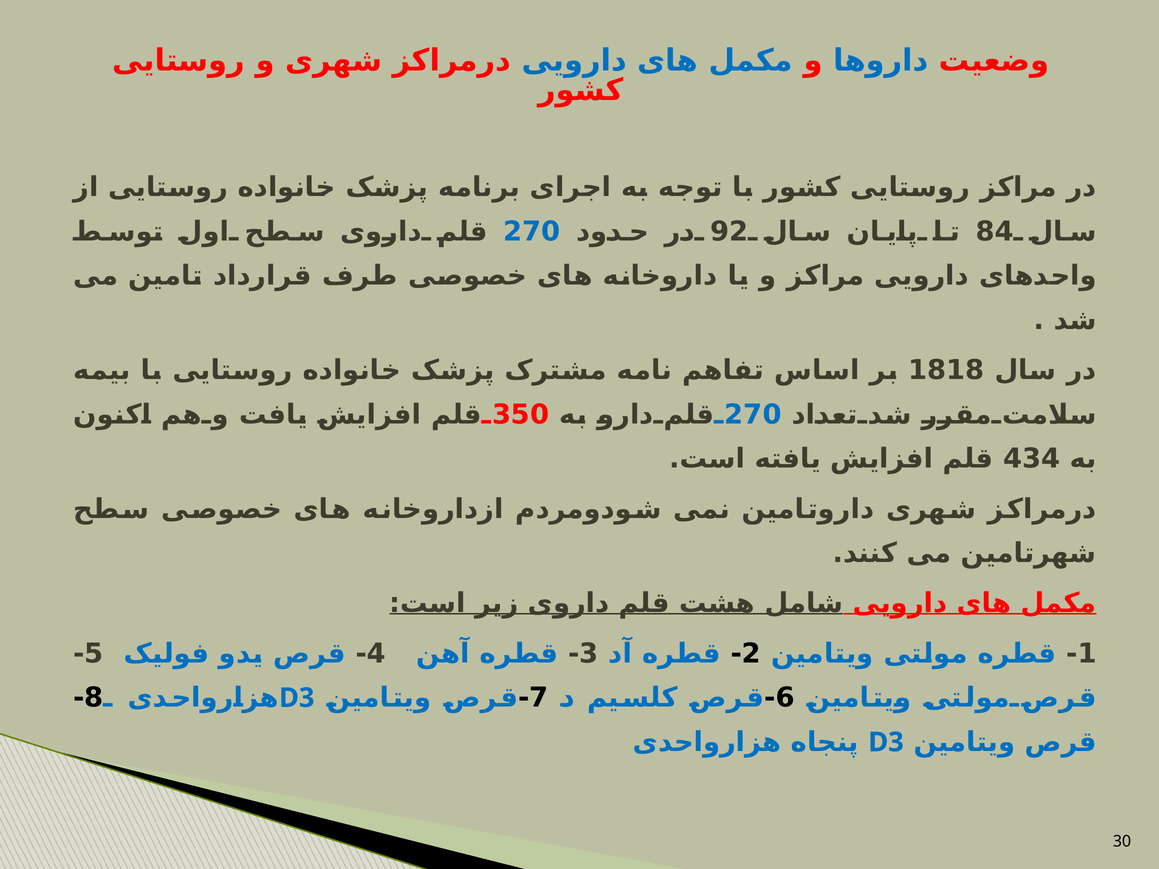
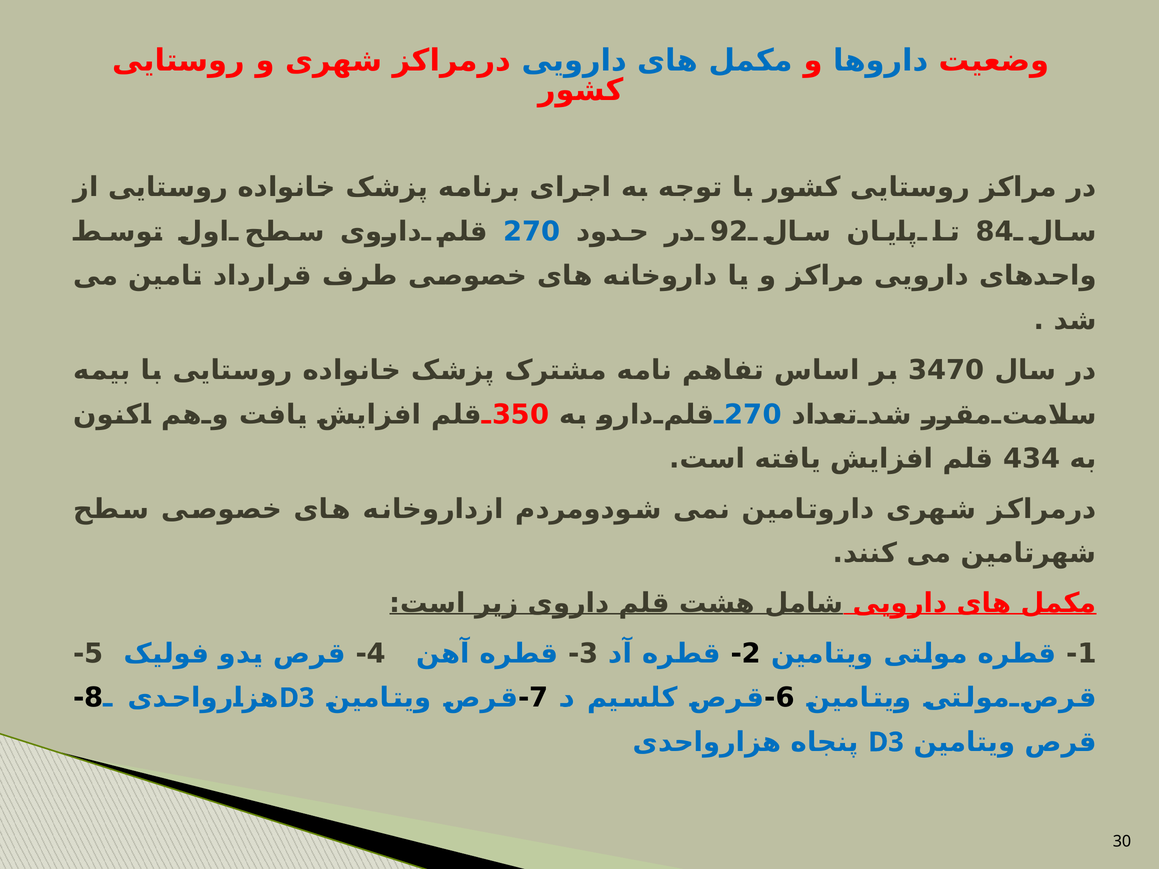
1818: 1818 -> 3470
